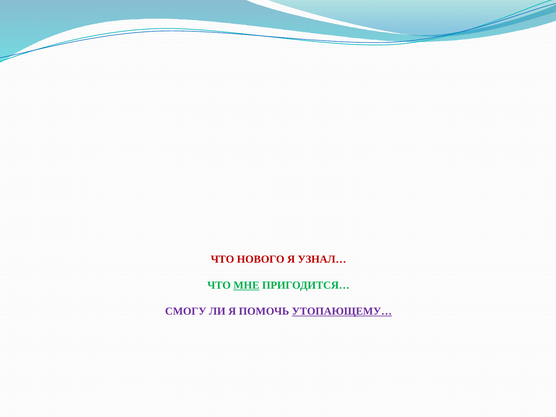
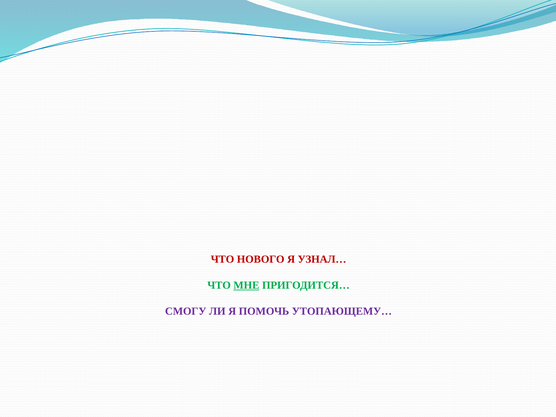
УТОПАЮЩЕМУ… underline: present -> none
